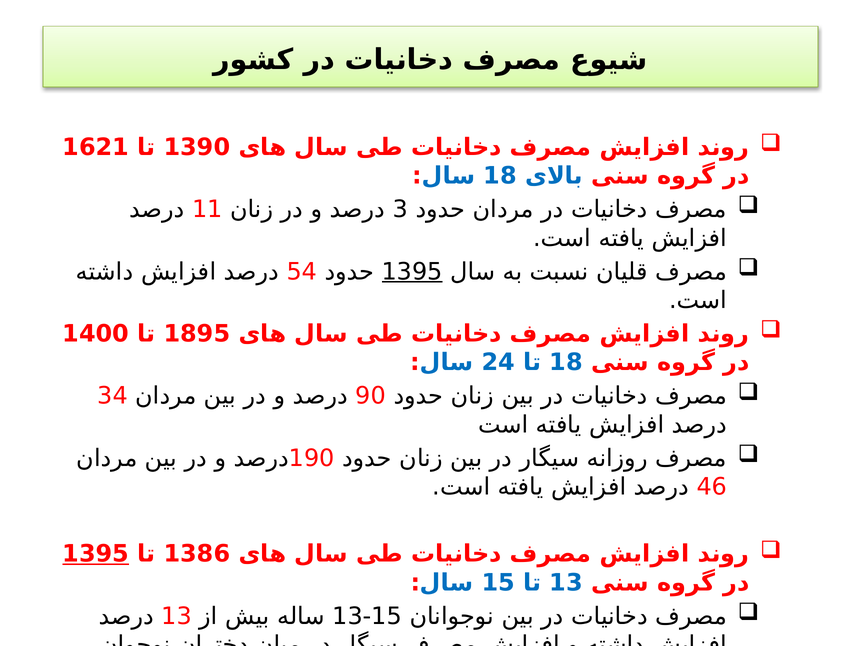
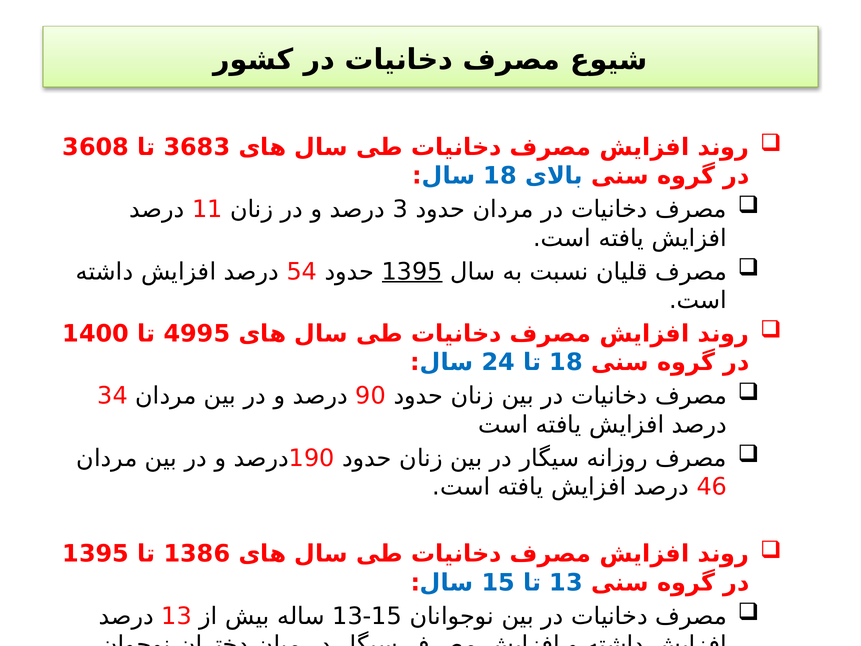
1621: 1621 -> 3608
1390: 1390 -> 3683
1895: 1895 -> 4995
1395 at (96, 554) underline: present -> none
